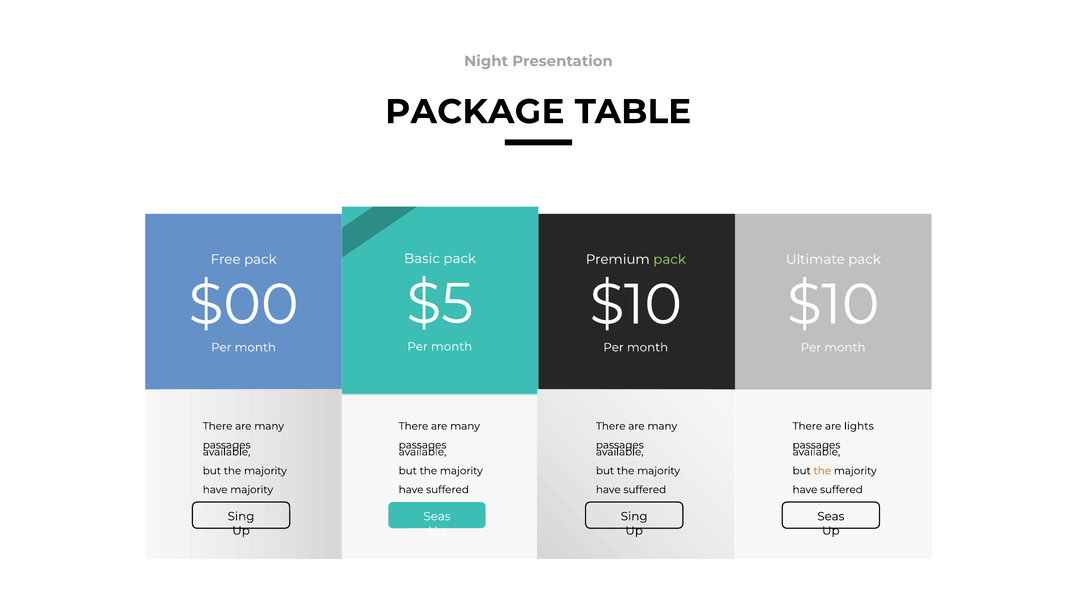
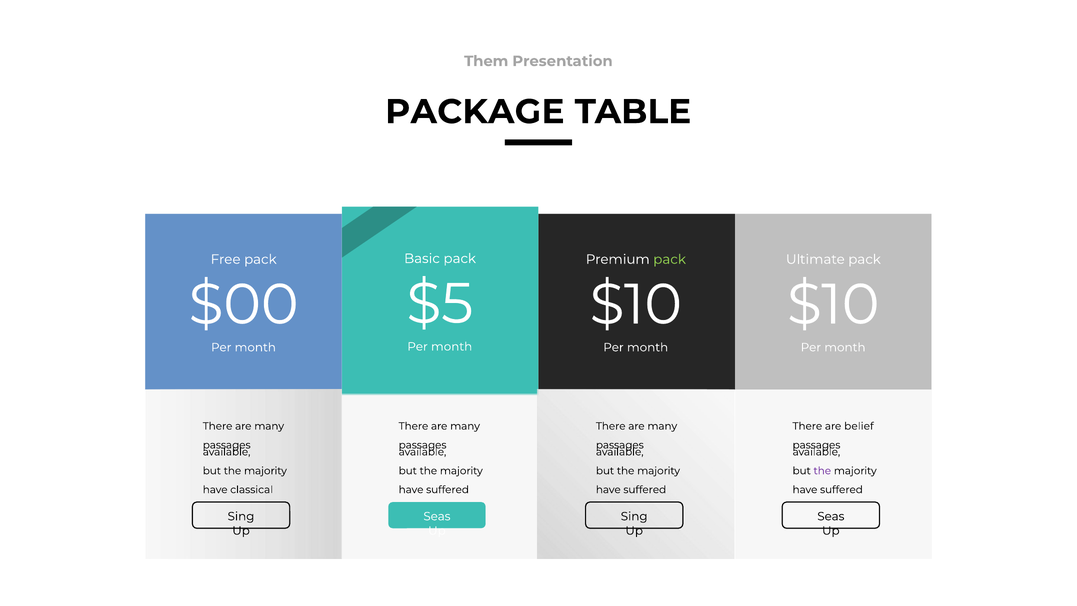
Night: Night -> Them
lights: lights -> belief
the at (822, 471) colour: orange -> purple
majority at (252, 490): majority -> classical
